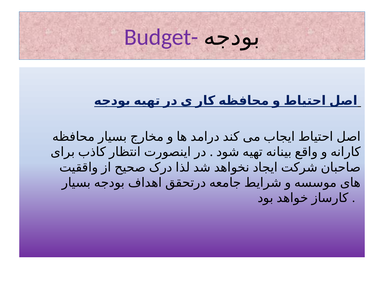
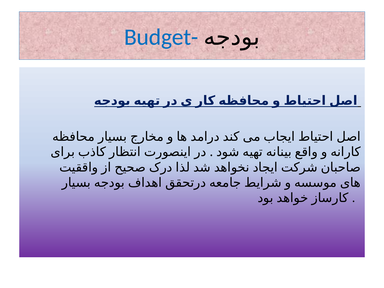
Budget- colour: purple -> blue
